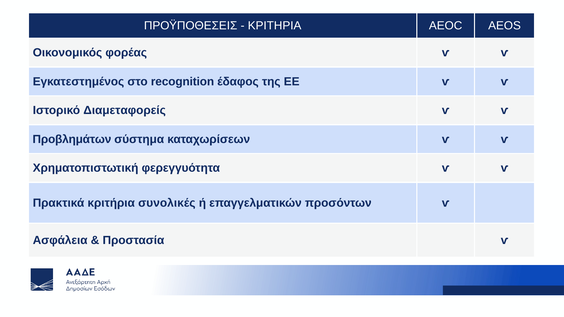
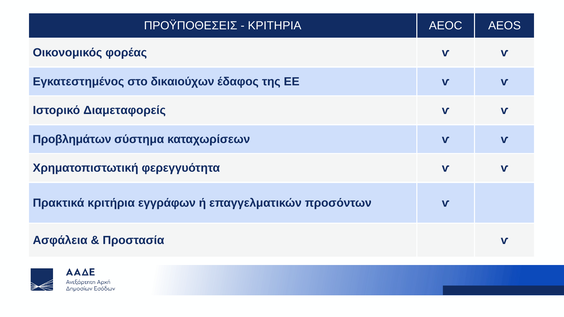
recognition: recognition -> δικαιούχων
συνολικές: συνολικές -> εγγράφων
